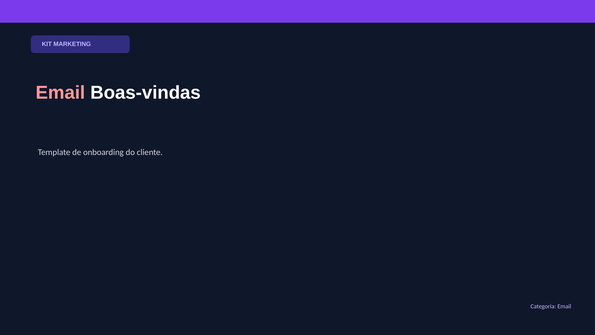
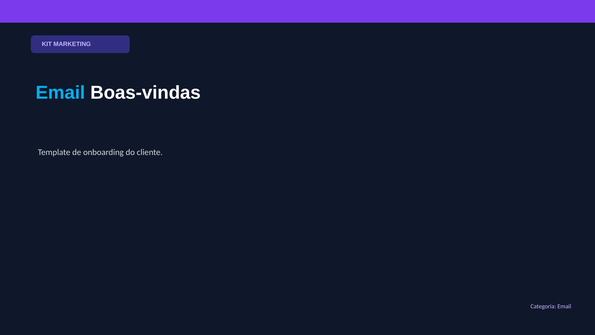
Email at (60, 93) colour: pink -> light blue
